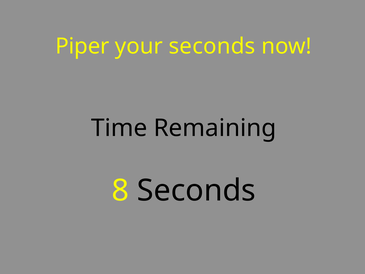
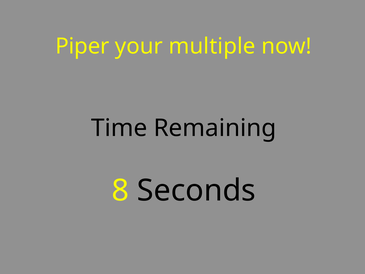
your seconds: seconds -> multiple
